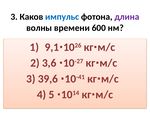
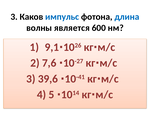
длина colour: purple -> blue
времени: времени -> является
3,6: 3,6 -> 7,6
